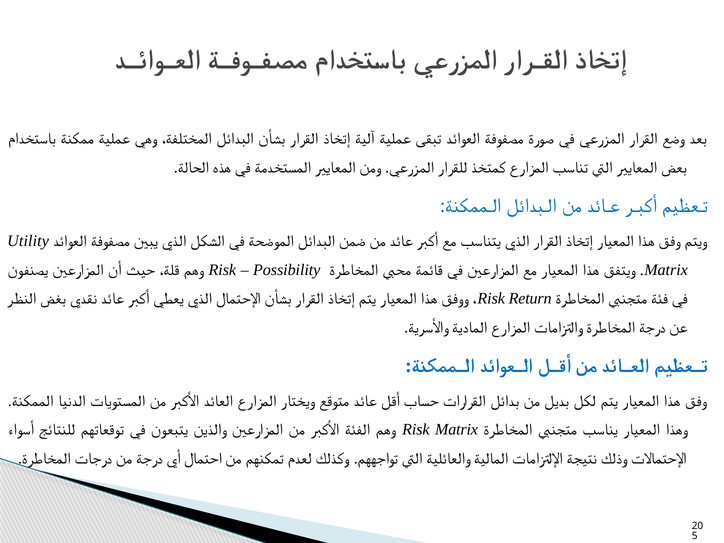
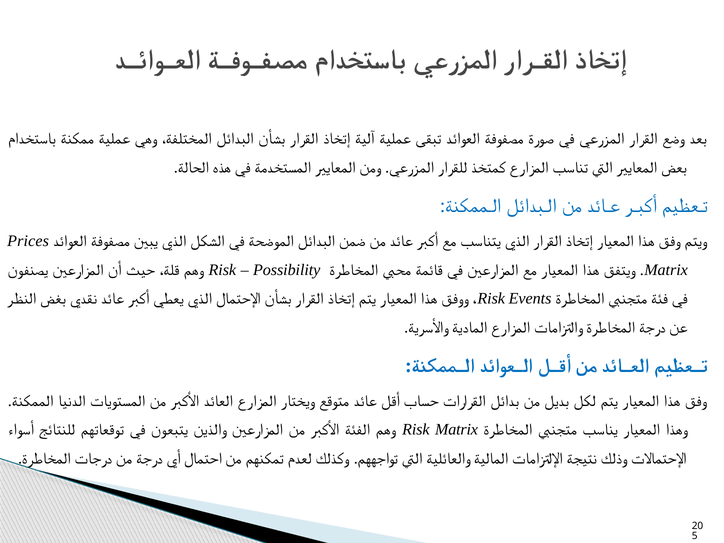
Utility: Utility -> Prices
Return: Return -> Events
